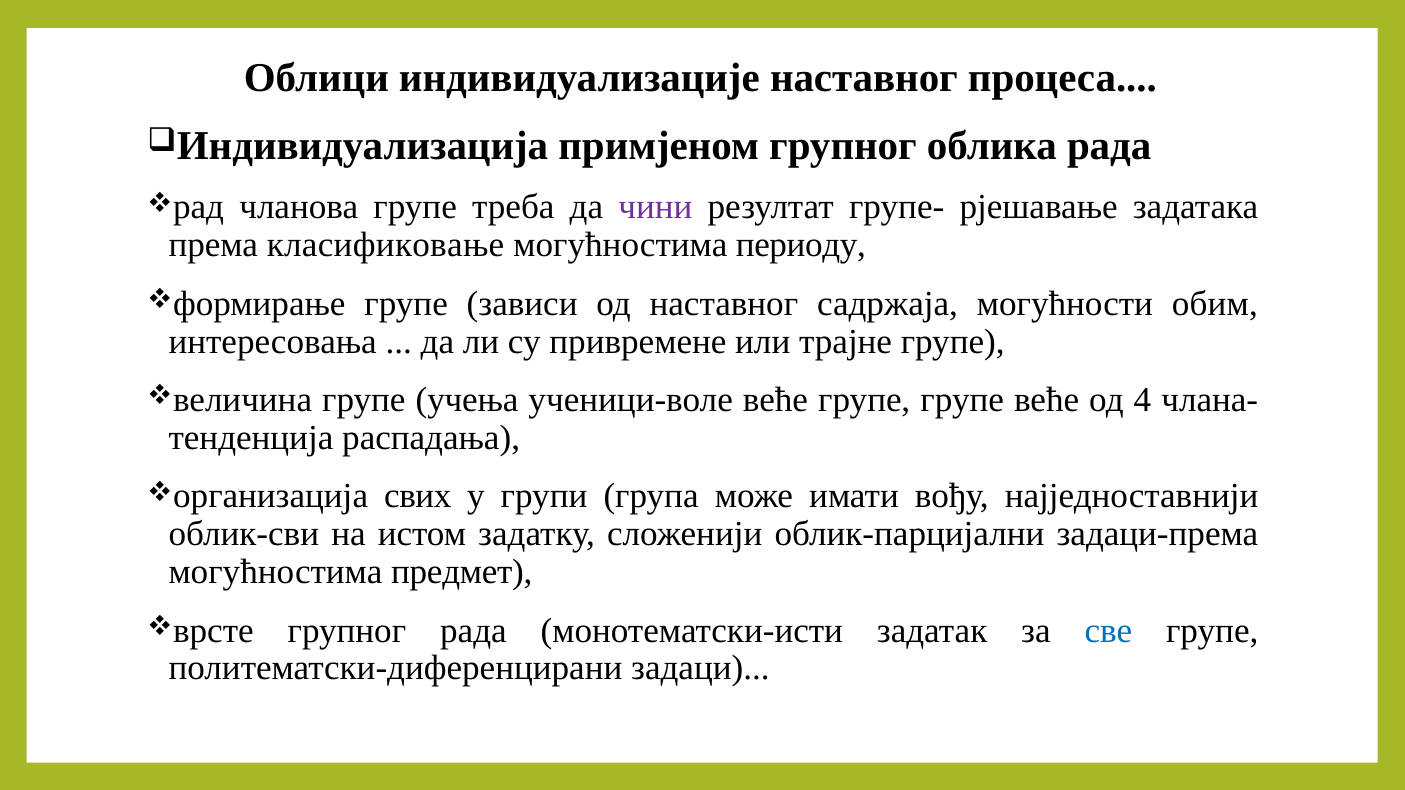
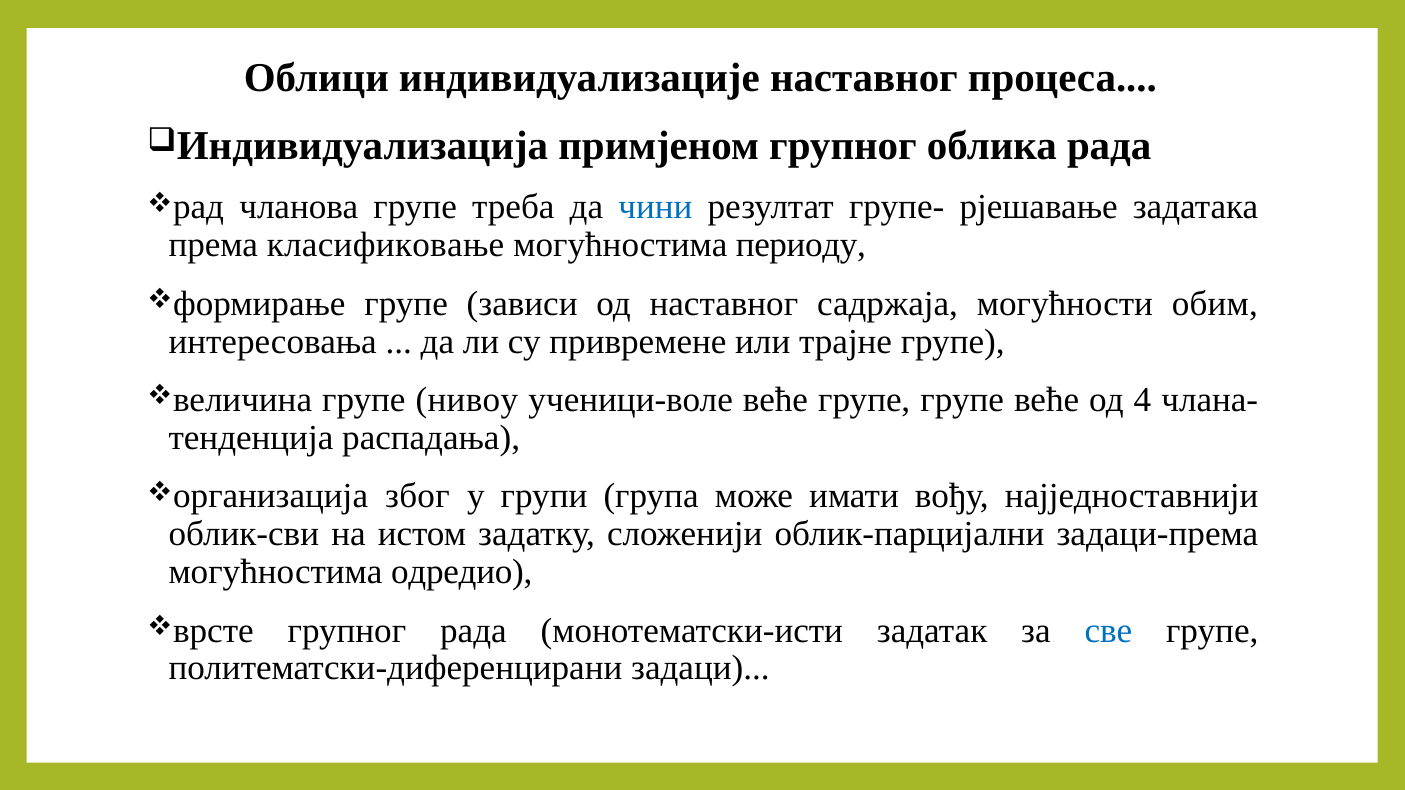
чини colour: purple -> blue
учења: учења -> нивоу
свих: свих -> због
предмет: предмет -> одредио
